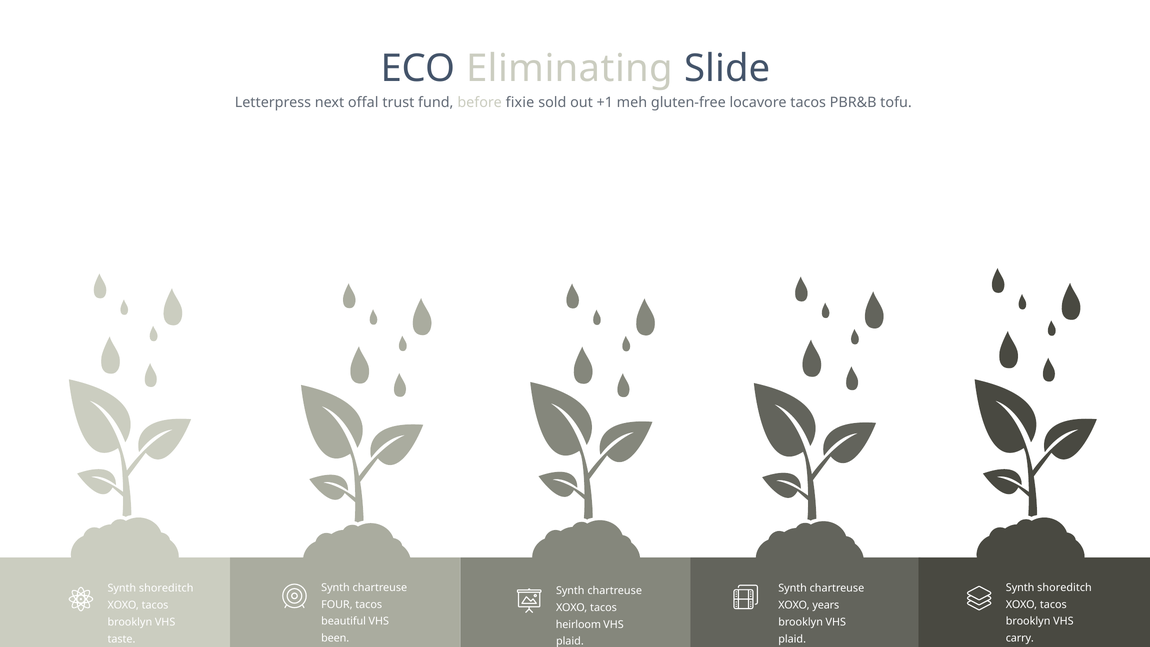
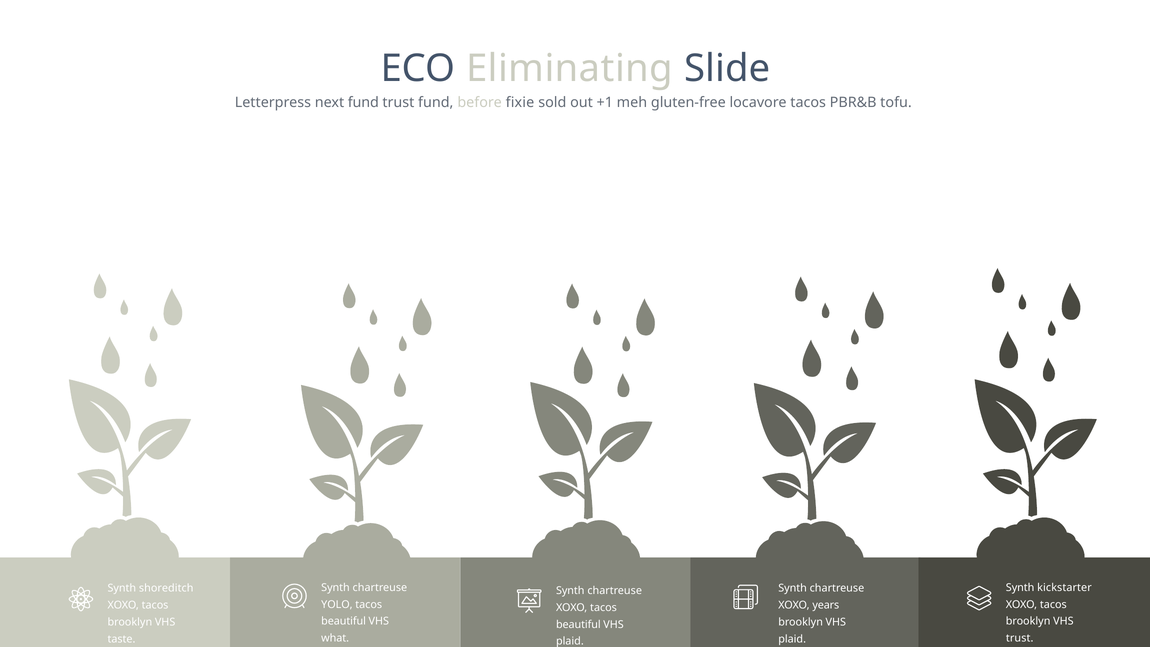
next offal: offal -> fund
shoreditch at (1065, 588): shoreditch -> kickstarter
FOUR: FOUR -> YOLO
heirloom at (578, 624): heirloom -> beautiful
been: been -> what
carry at (1020, 638): carry -> trust
